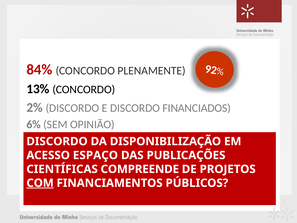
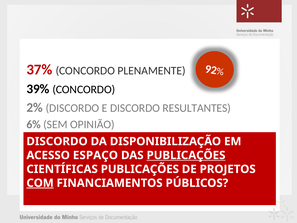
84%: 84% -> 37%
13%: 13% -> 39%
FINANCIADOS: FINANCIADOS -> RESULTANTES
PUBLICAÇÕES at (186, 155) underline: none -> present
CIENTÍFICAS COMPREENDE: COMPREENDE -> PUBLICAÇÕES
